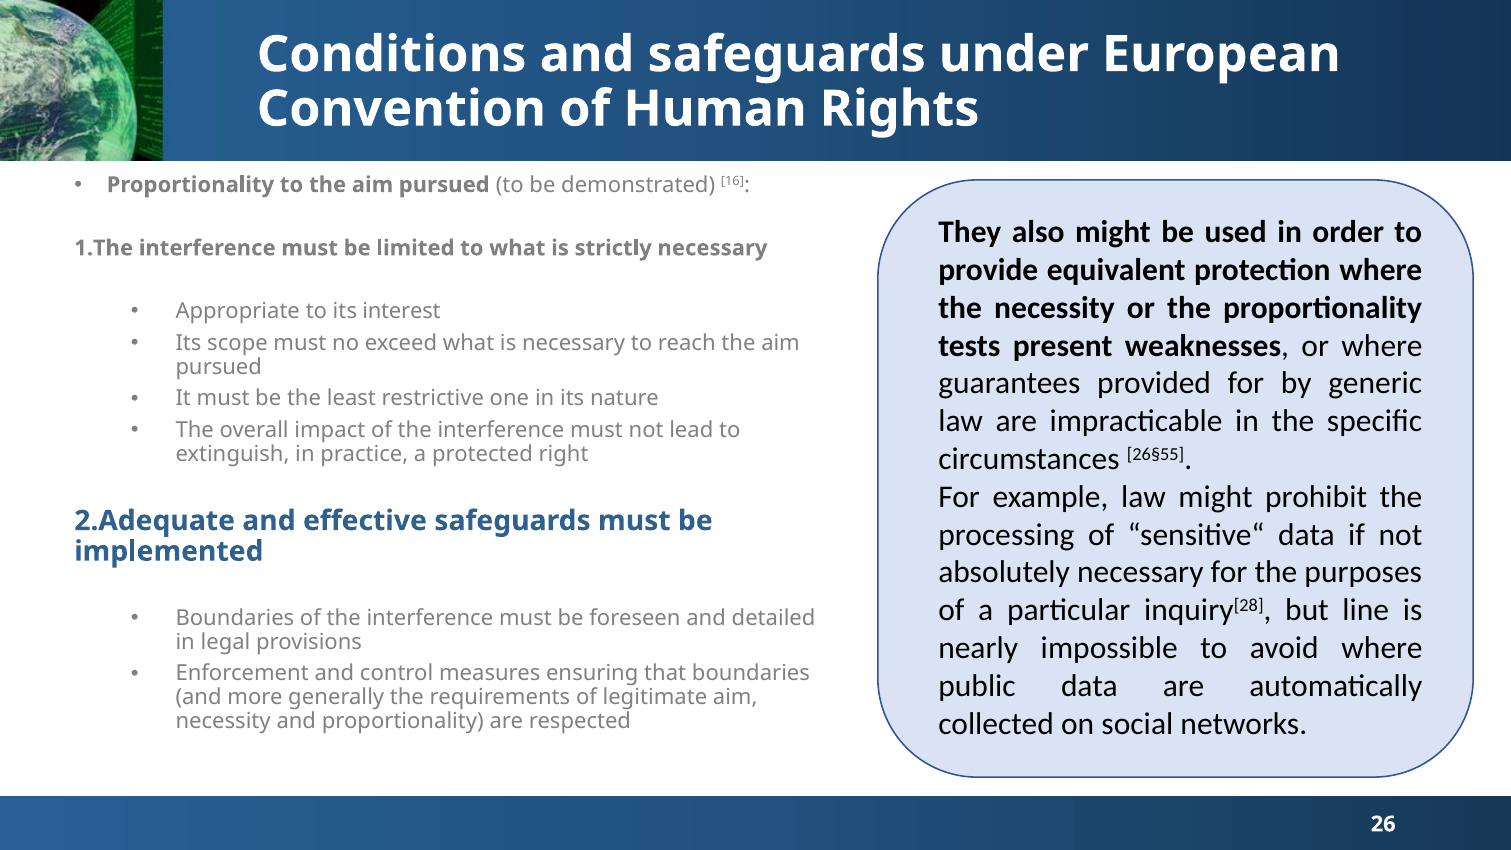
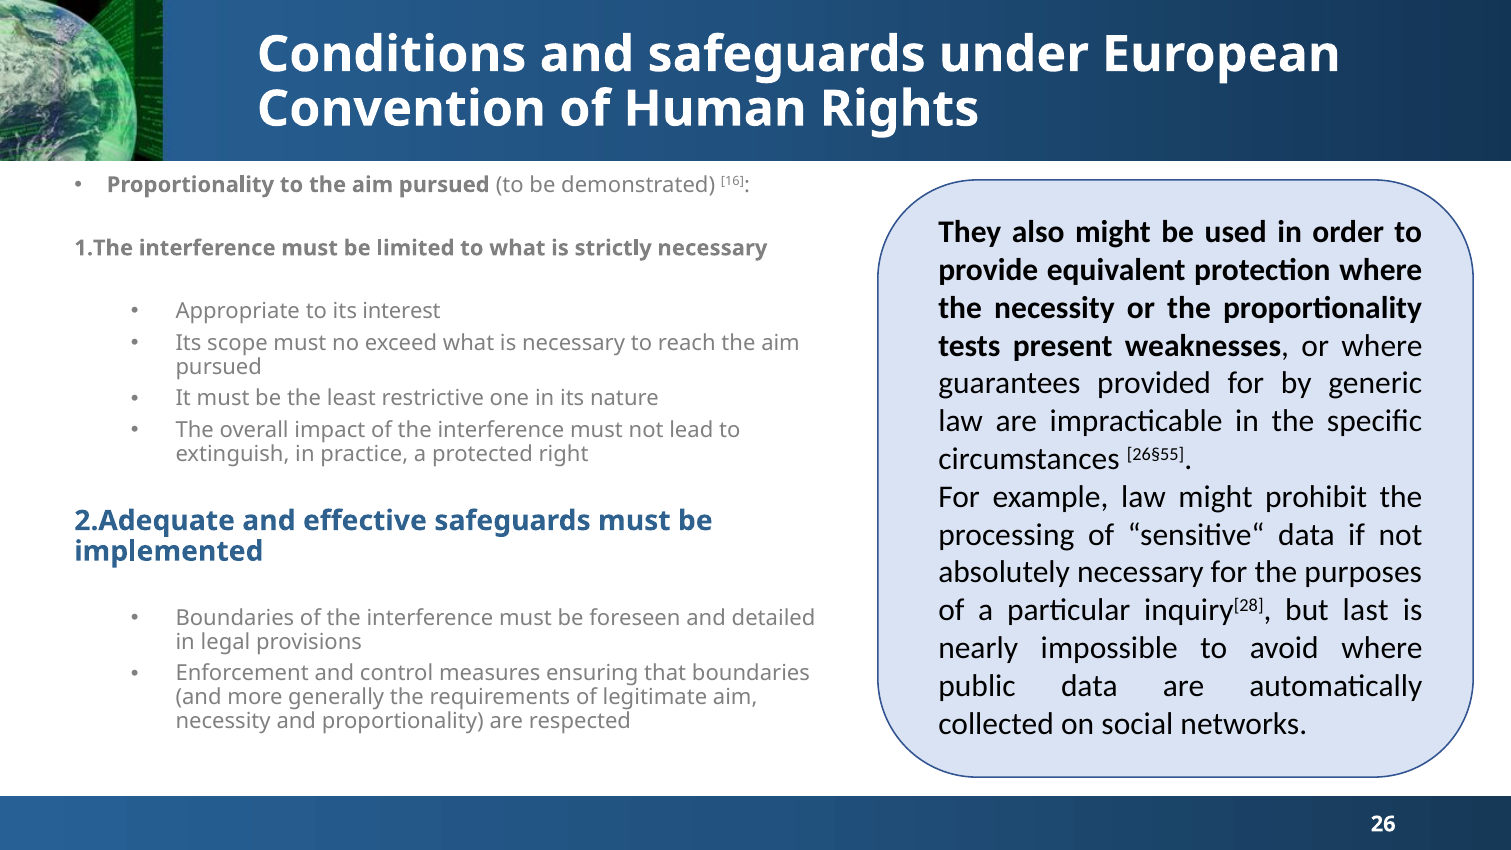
line: line -> last
